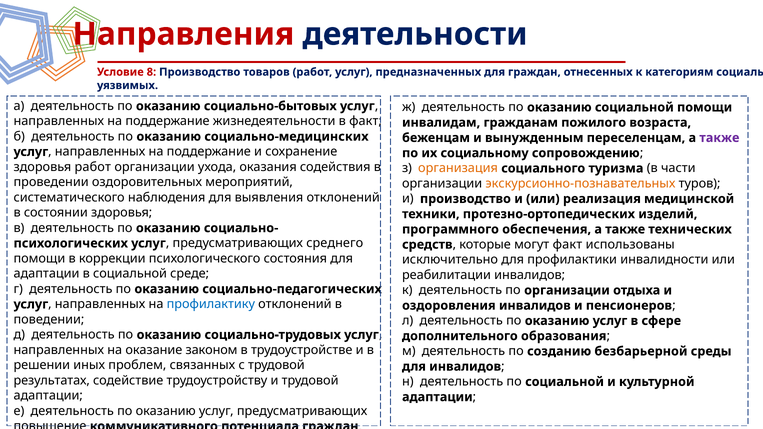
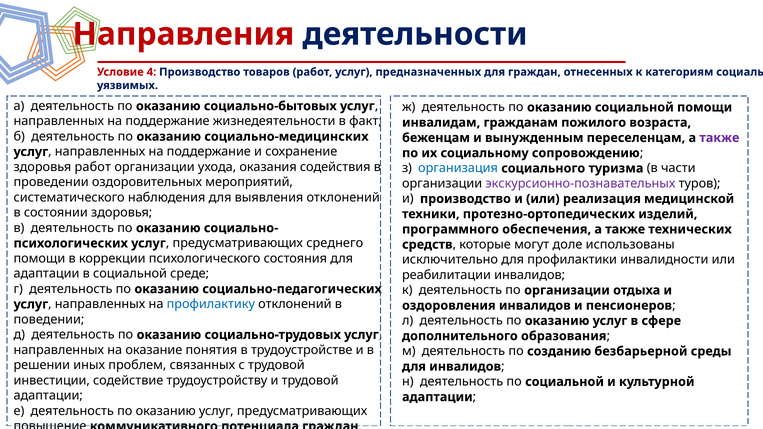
8: 8 -> 4
организация colour: orange -> blue
экскурсионно-познавательных colour: orange -> purple
могут факт: факт -> доле
законом: законом -> понятия
результатах: результатах -> инвестиции
